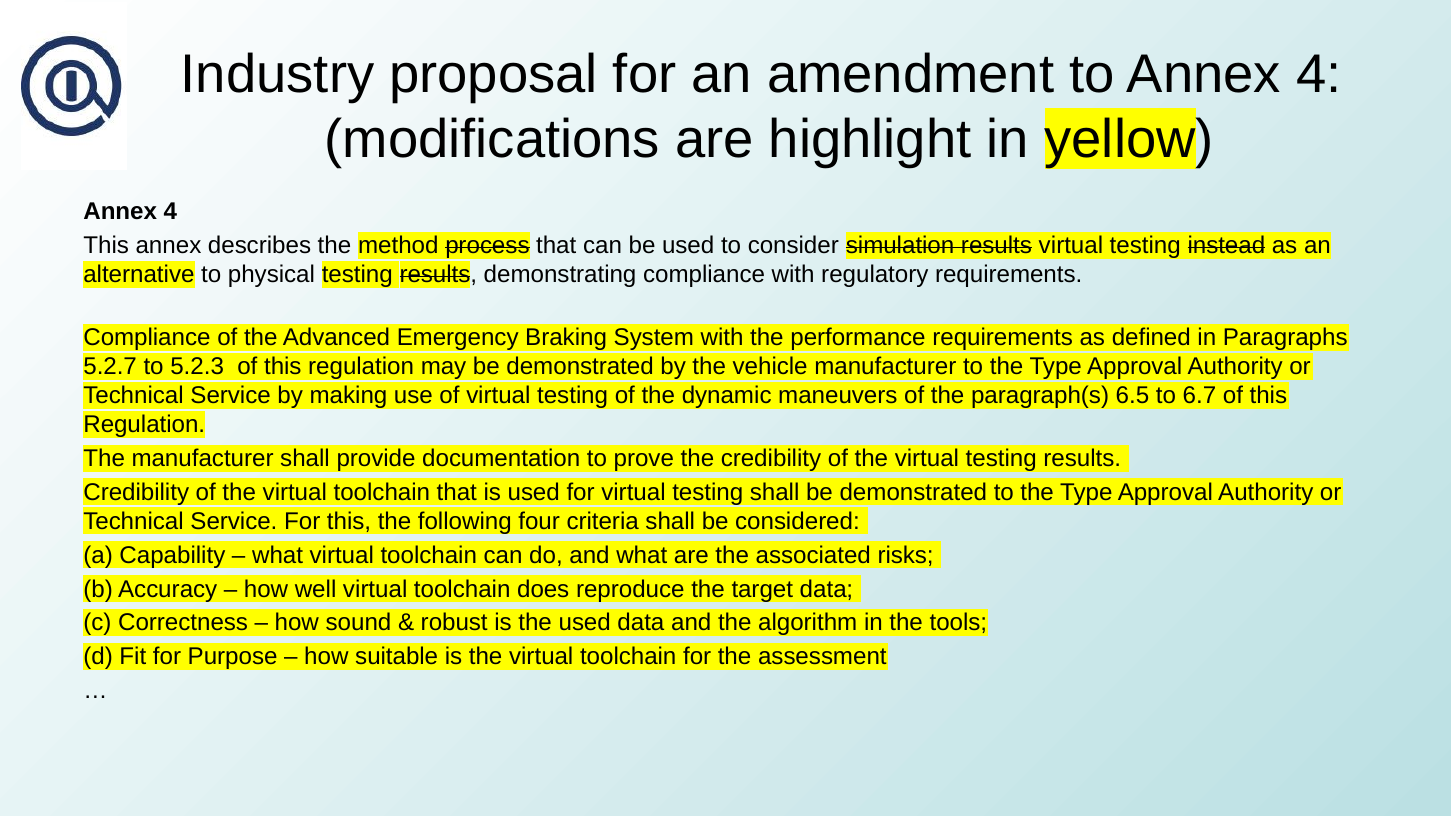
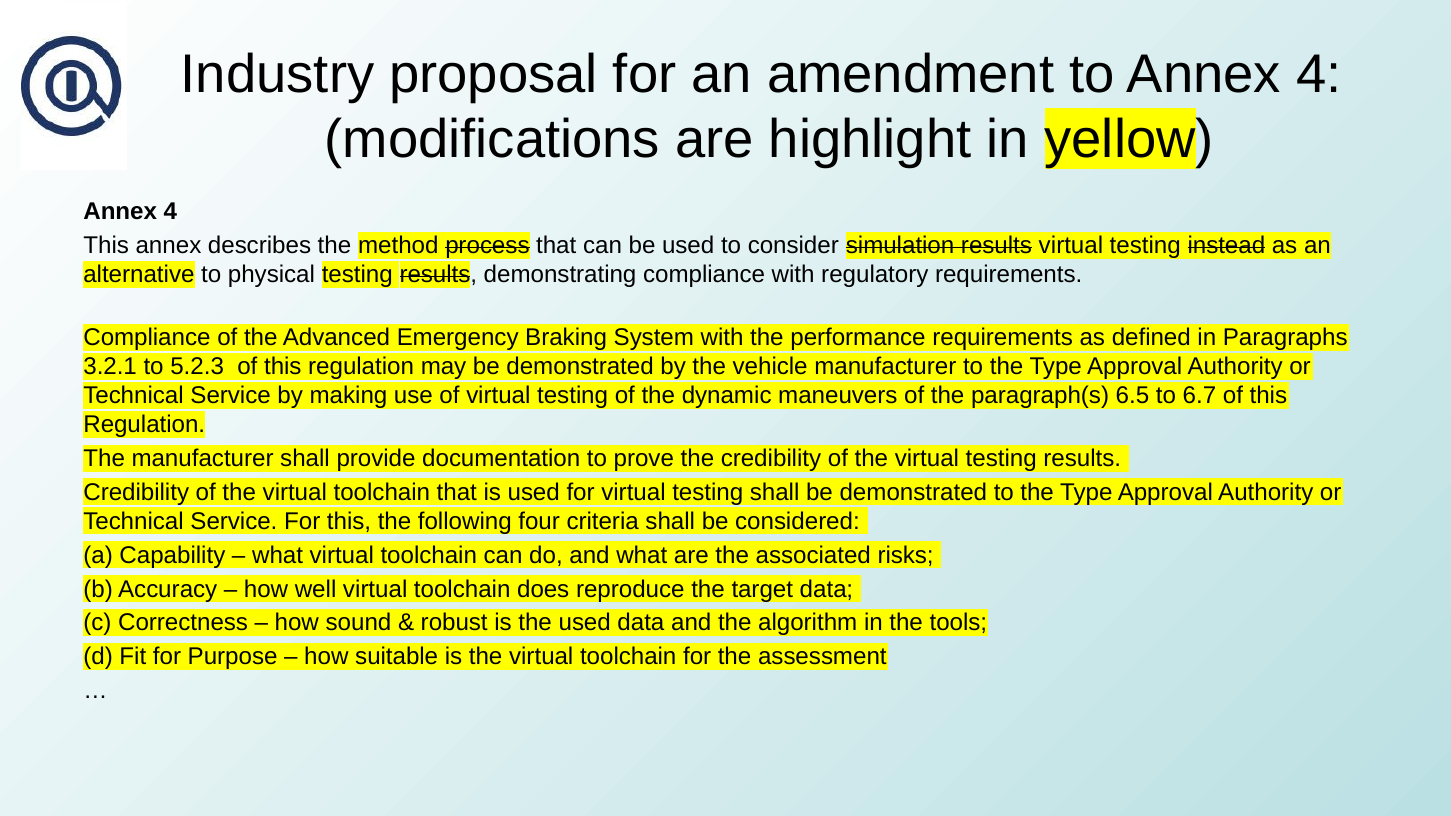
5.2.7: 5.2.7 -> 3.2.1
